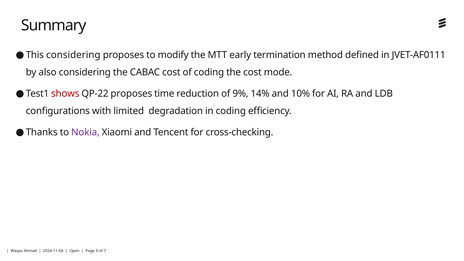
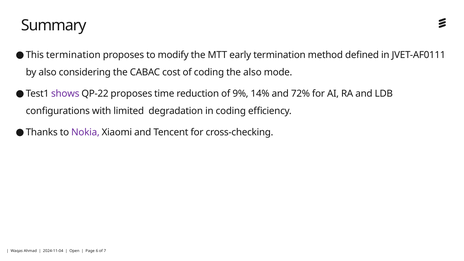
This considering: considering -> termination
the cost: cost -> also
shows colour: red -> purple
10%: 10% -> 72%
